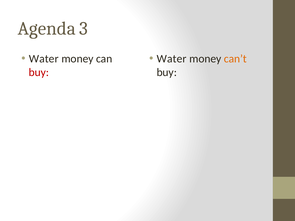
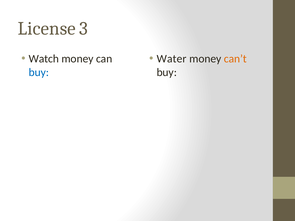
Agenda: Agenda -> License
Water at (44, 59): Water -> Watch
buy at (39, 72) colour: red -> blue
